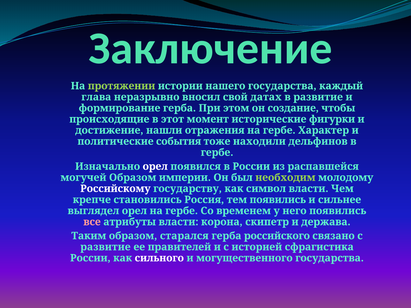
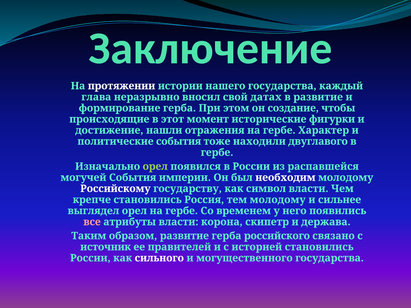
протяжении colour: light green -> white
дельфинов: дельфинов -> двуглавого
орел at (155, 167) colour: white -> light green
могучей Образом: Образом -> События
необходим colour: light green -> white
тем появились: появились -> молодому
образом старался: старался -> развитие
развитие at (105, 247): развитие -> источник
историей сфрагистика: сфрагистика -> становились
